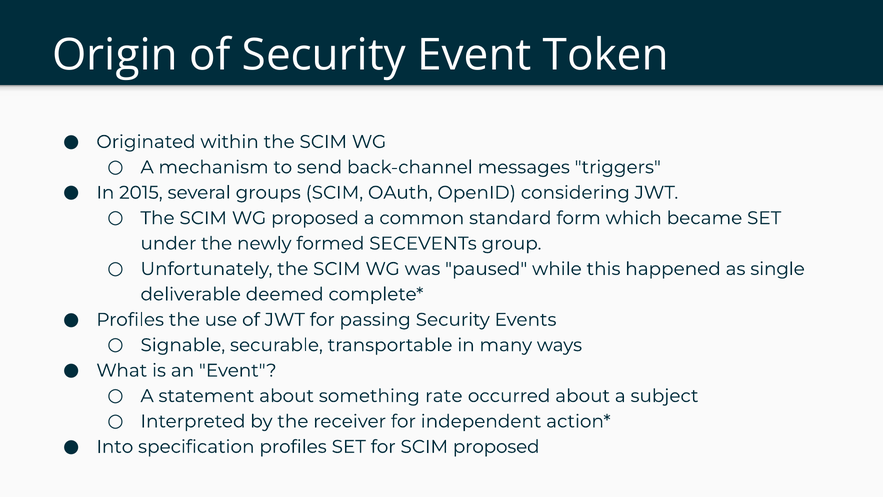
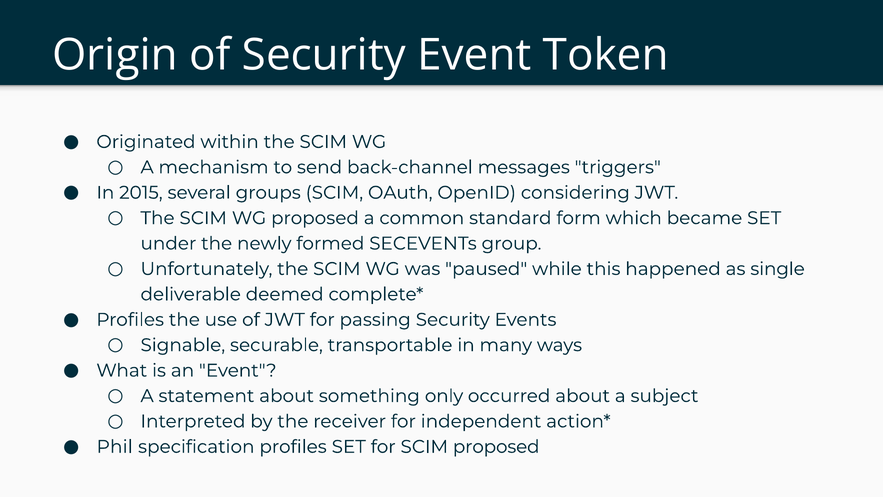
rate: rate -> only
Into: Into -> Phil
